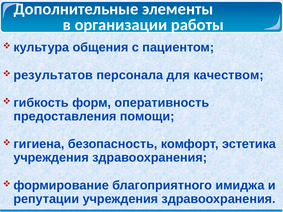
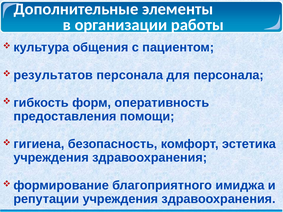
для качеством: качеством -> персонала
